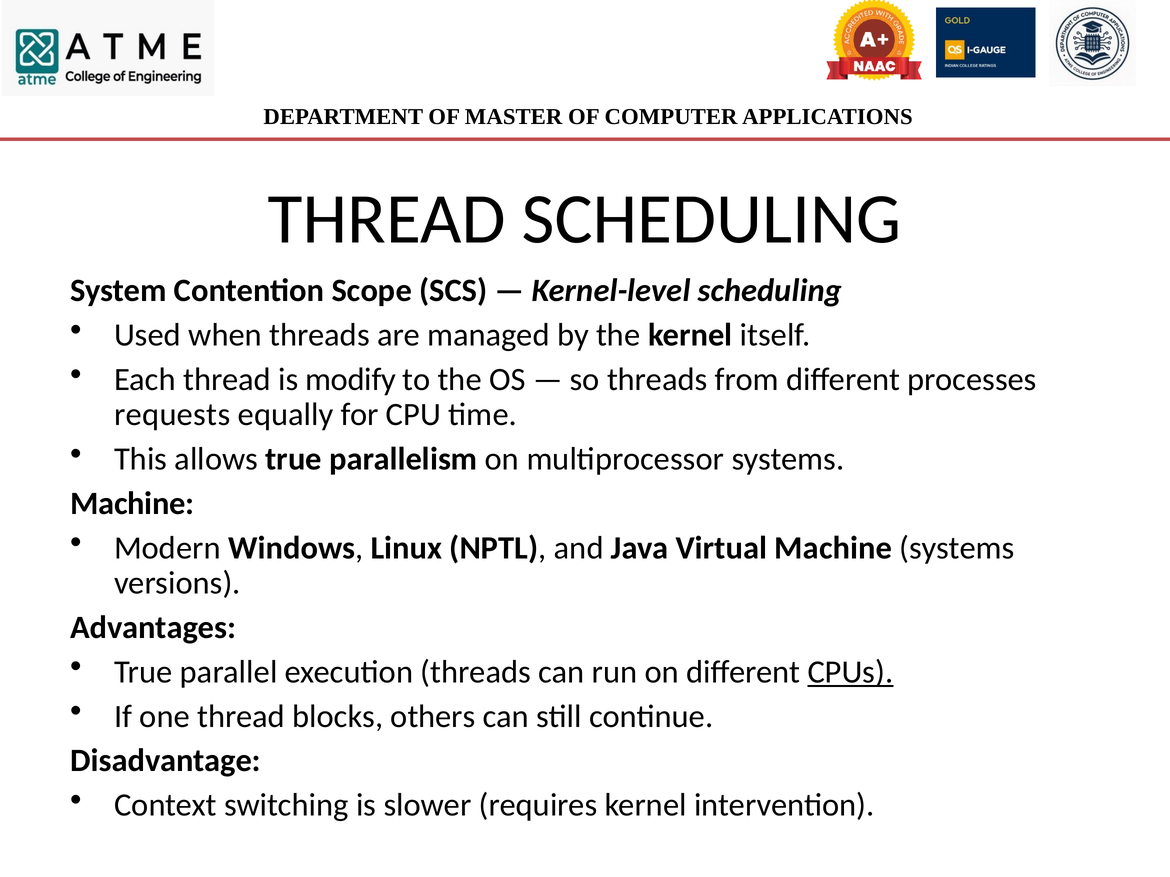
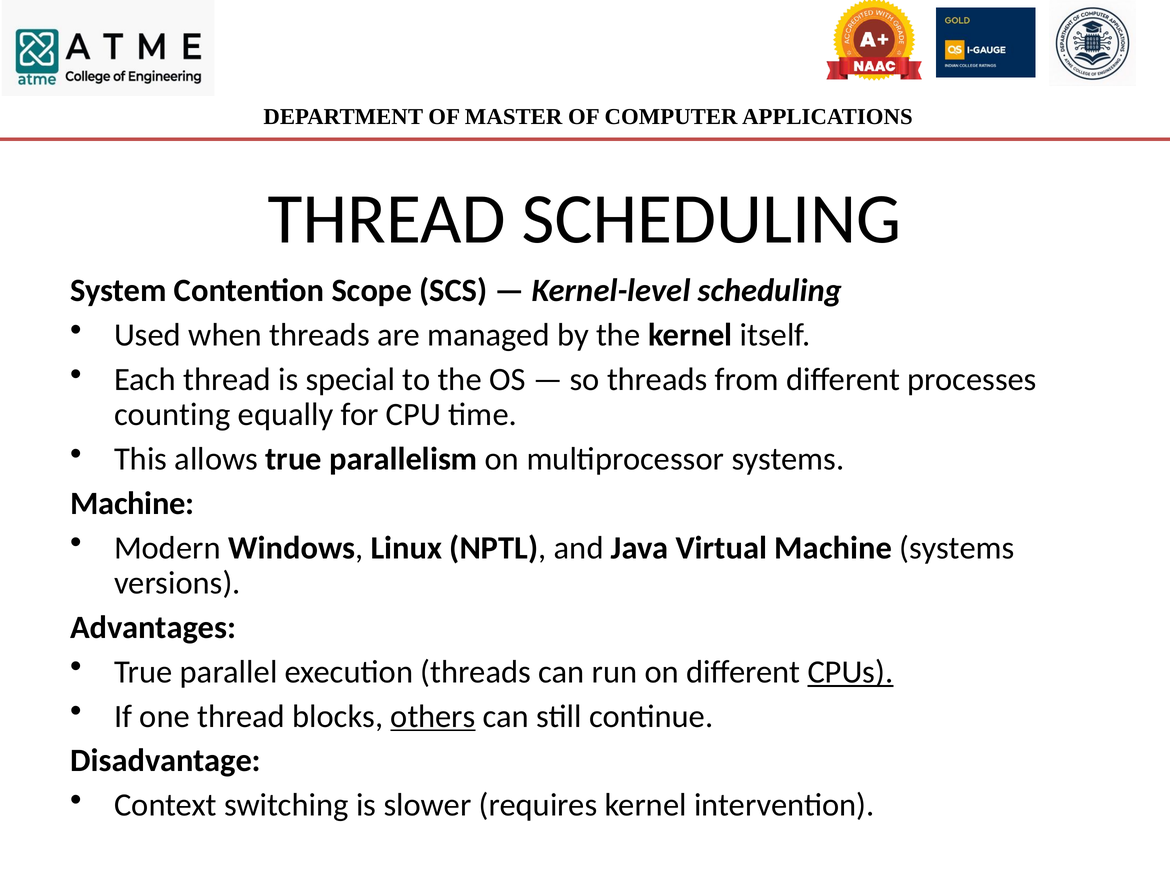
modify: modify -> special
requests: requests -> counting
others underline: none -> present
